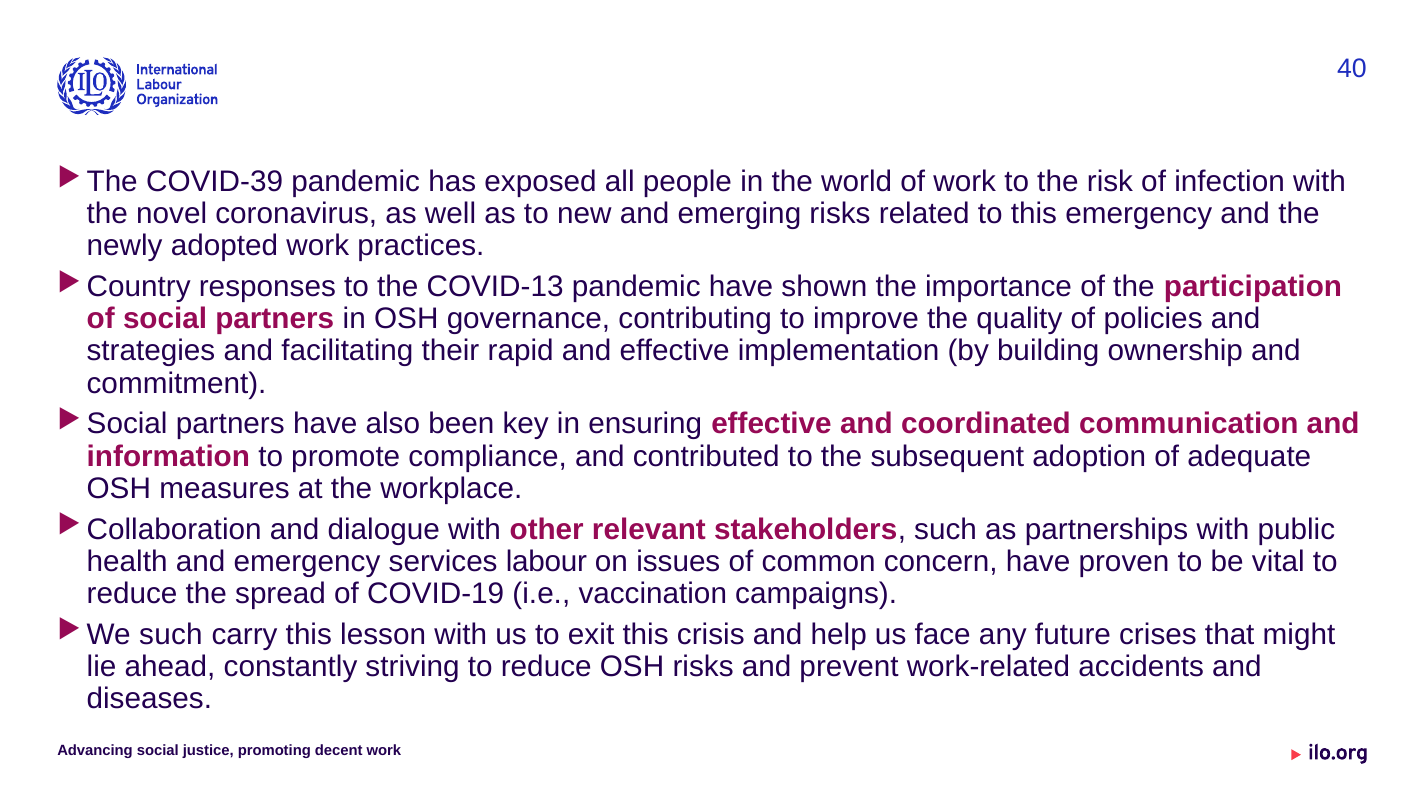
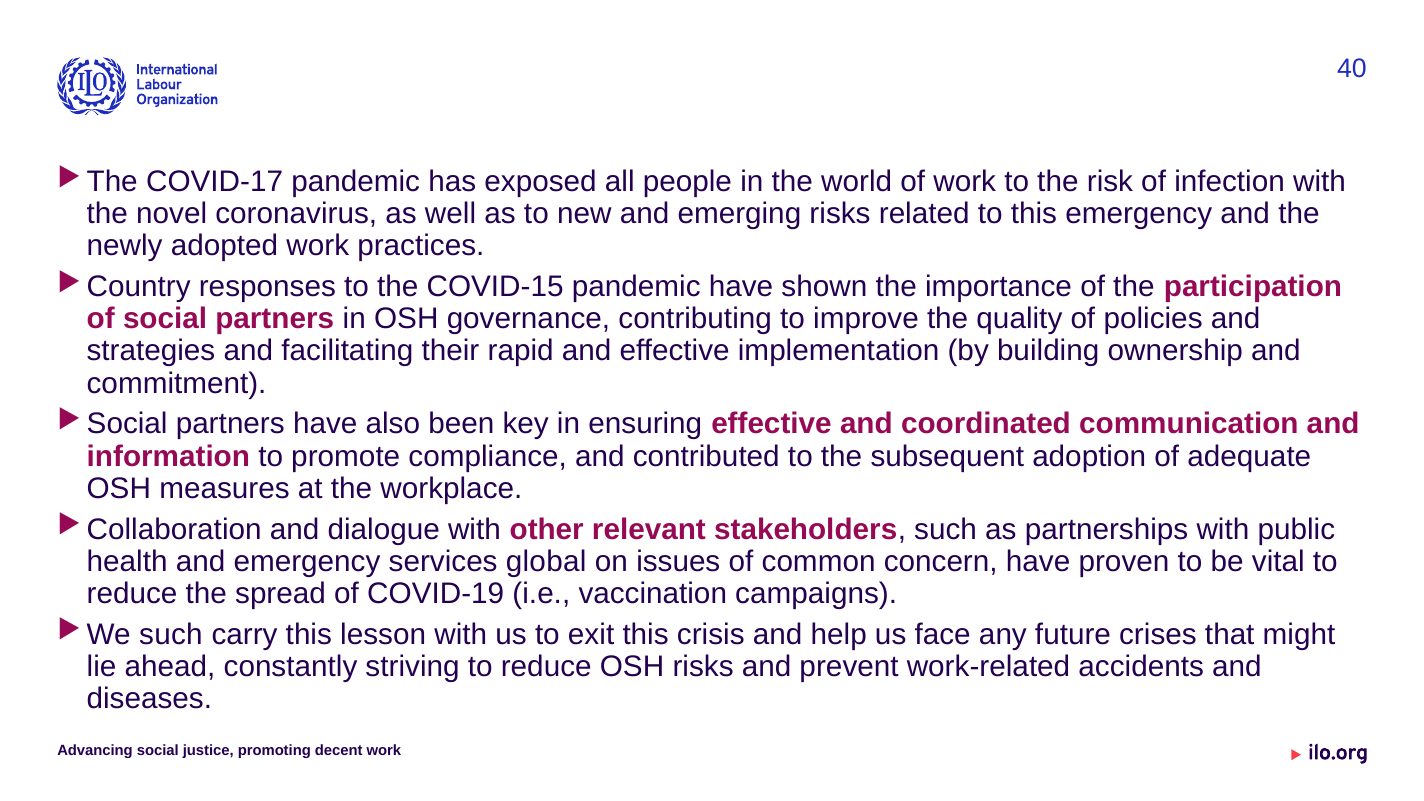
COVID-39: COVID-39 -> COVID-17
COVID-13: COVID-13 -> COVID-15
labour: labour -> global
